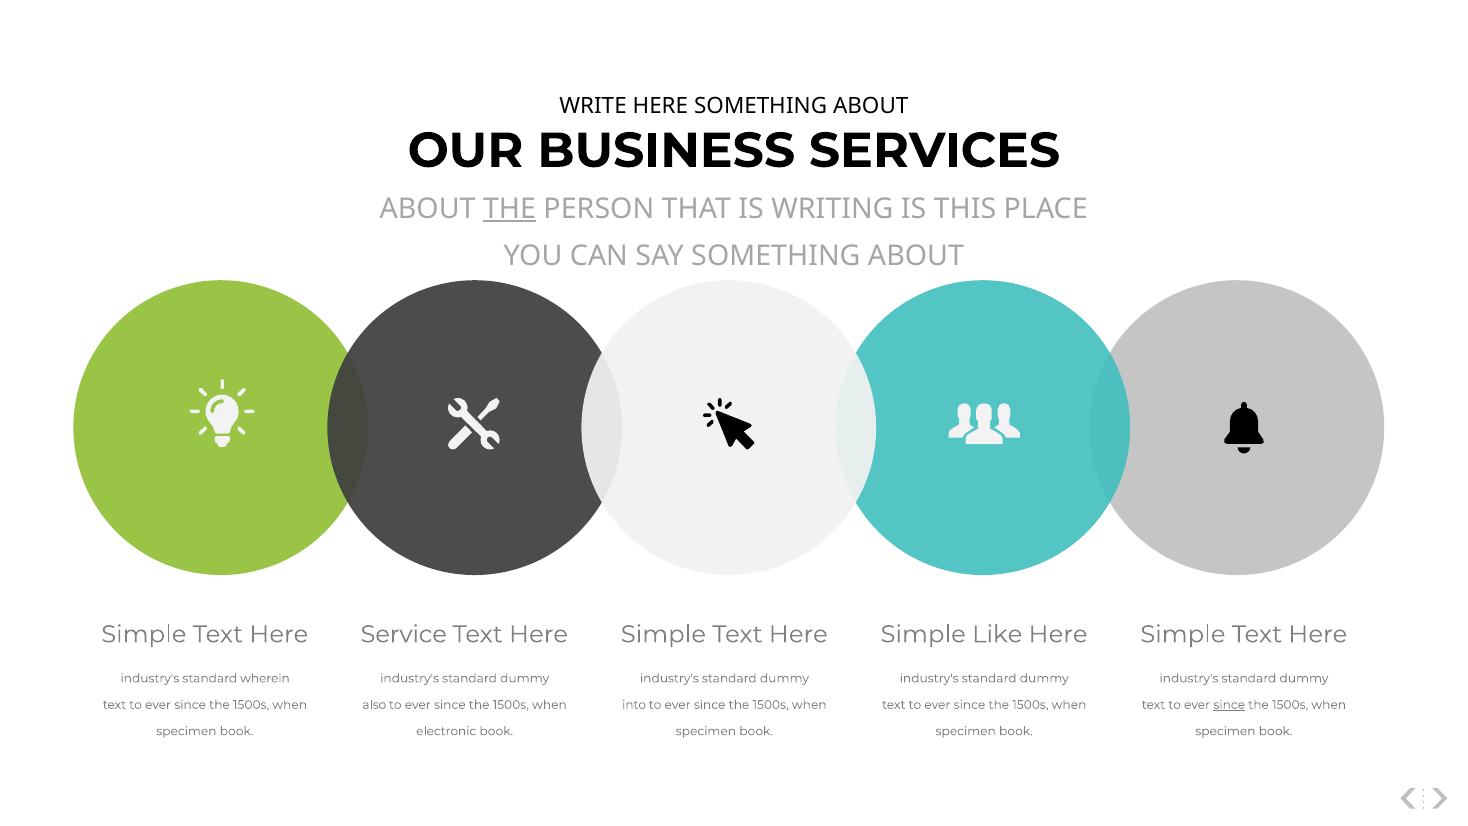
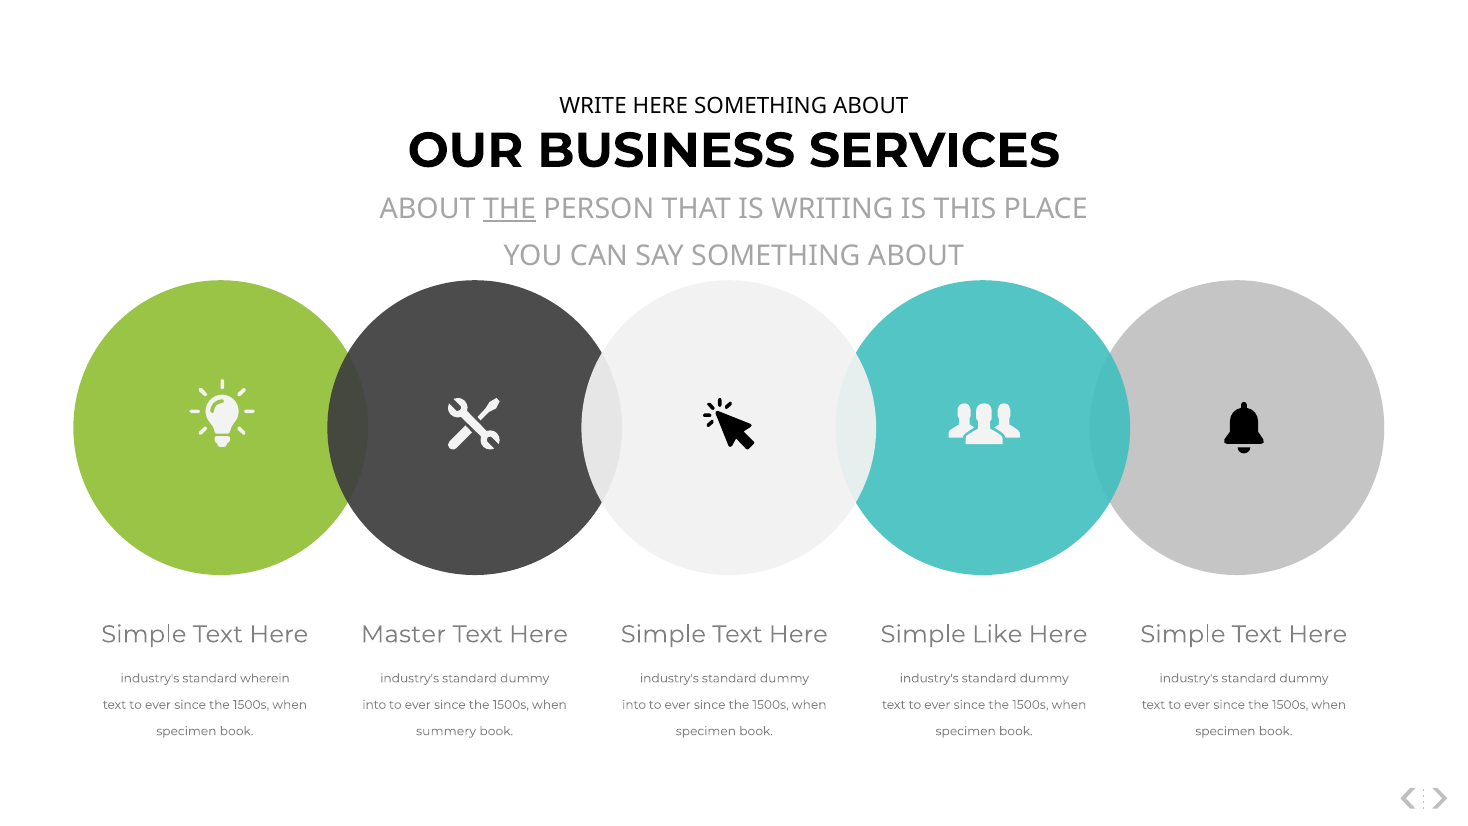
Service: Service -> Master
also at (374, 705): also -> into
since at (1229, 705) underline: present -> none
electronic: electronic -> summery
